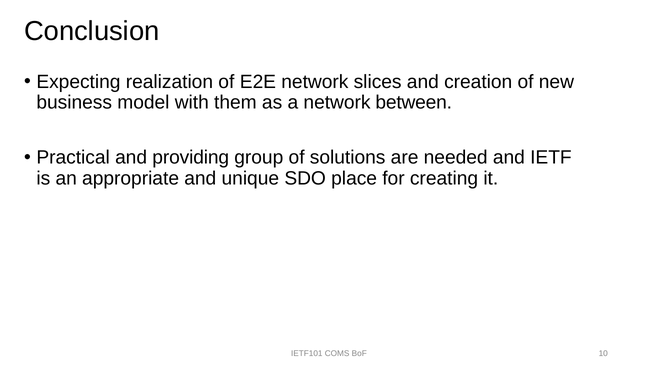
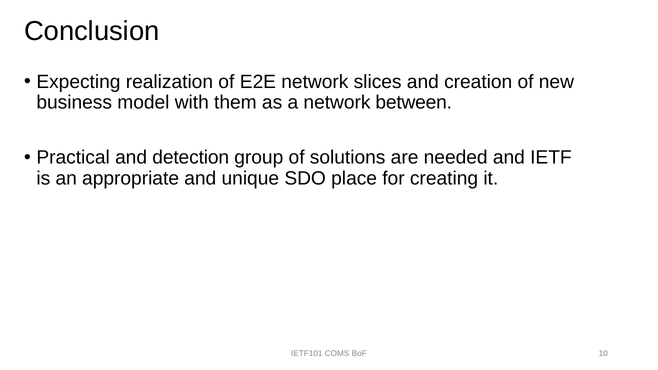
providing: providing -> detection
